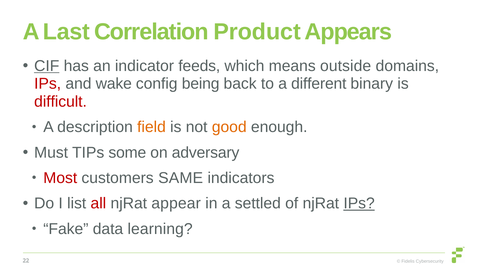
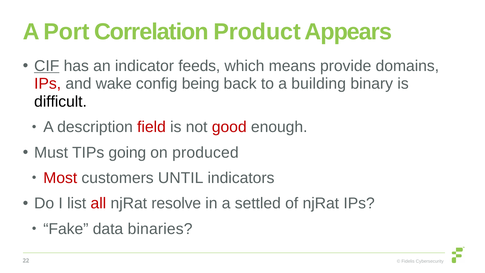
Last: Last -> Port
outside: outside -> provide
different: different -> building
difficult colour: red -> black
field colour: orange -> red
good colour: orange -> red
some: some -> going
adversary: adversary -> produced
SAME: SAME -> UNTIL
appear: appear -> resolve
IPs at (359, 203) underline: present -> none
learning: learning -> binaries
